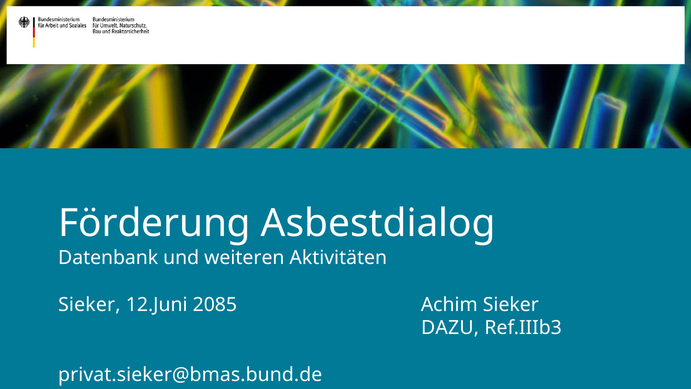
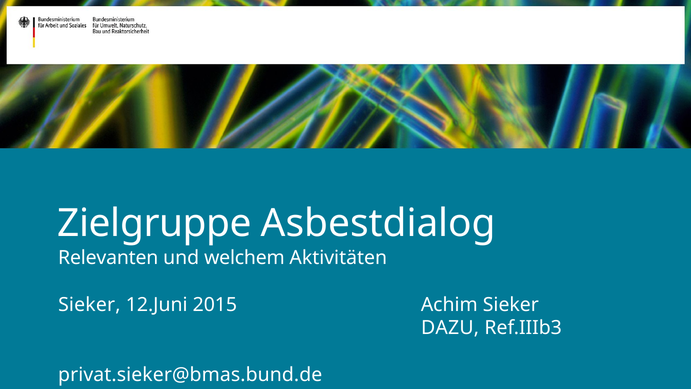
Förderung: Förderung -> Zielgruppe
Datenbank: Datenbank -> Relevanten
weiteren: weiteren -> welchem
2085: 2085 -> 2015
